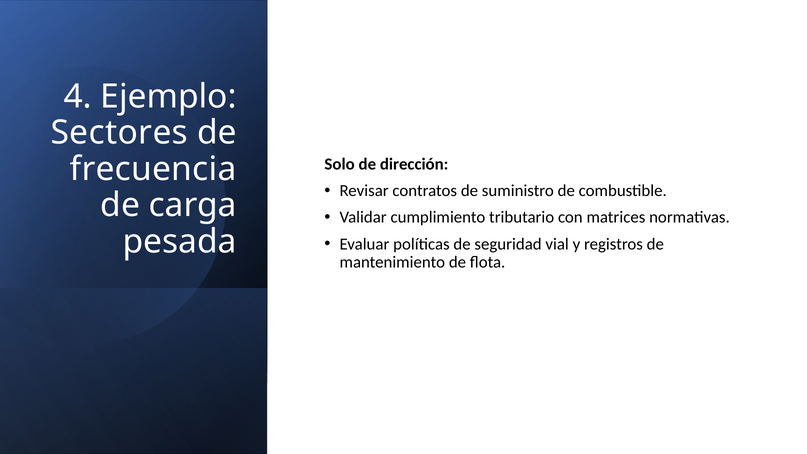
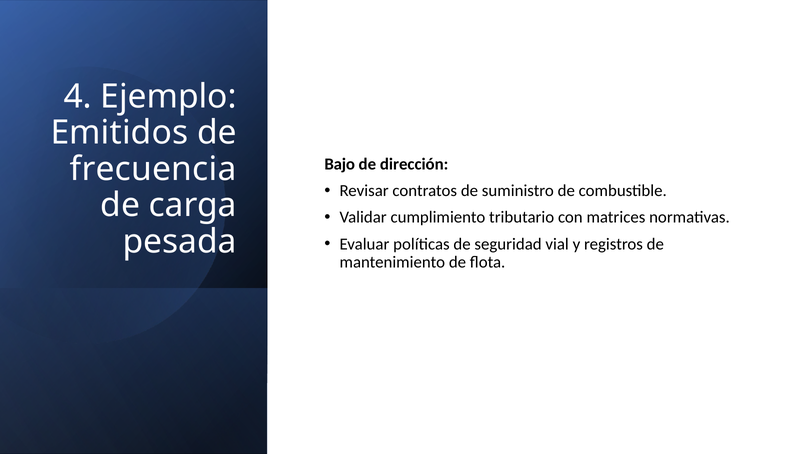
Sectores: Sectores -> Emitidos
Solo: Solo -> Bajo
